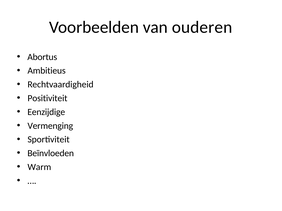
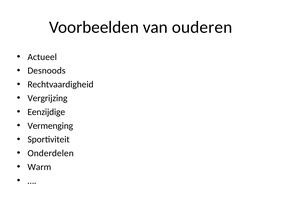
Abortus: Abortus -> Actueel
Ambitieus: Ambitieus -> Desnoods
Positiviteit: Positiviteit -> Vergrijzing
Beïnvloeden: Beïnvloeden -> Onderdelen
